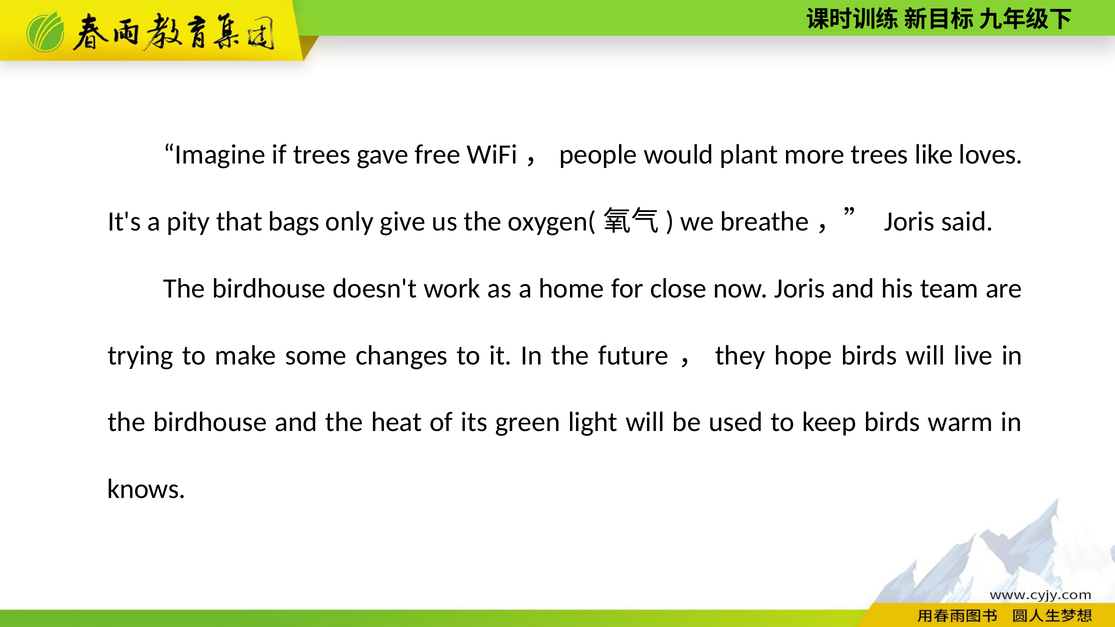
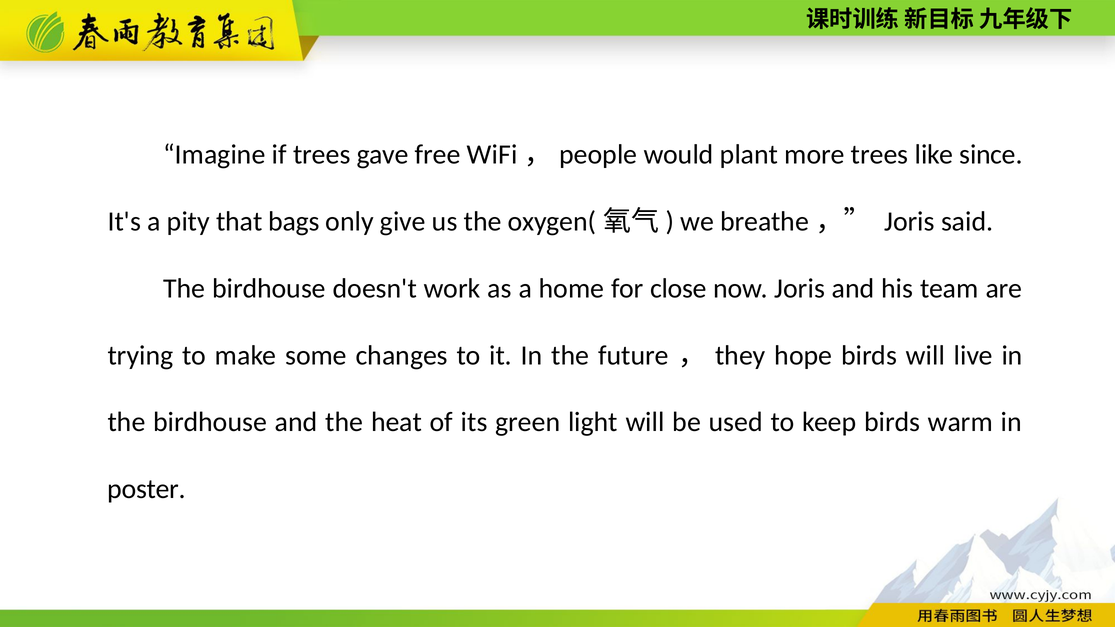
loves: loves -> since
knows: knows -> poster
